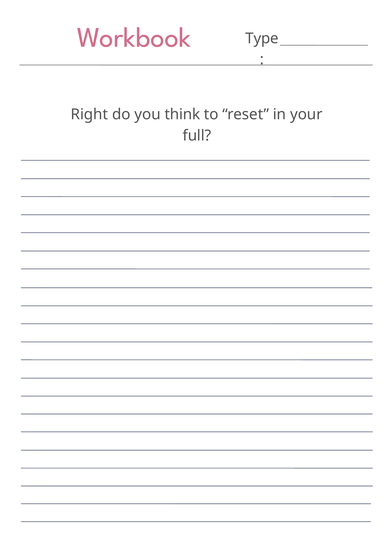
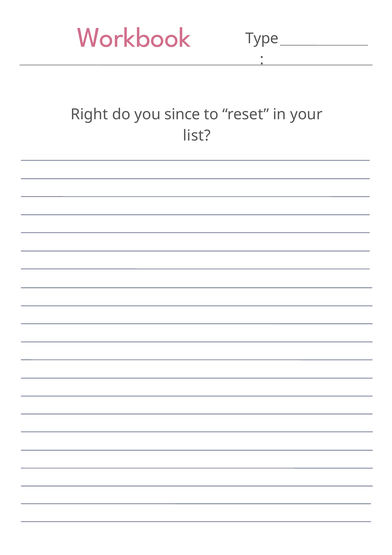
think: think -> since
full: full -> list
